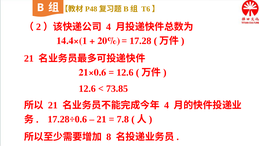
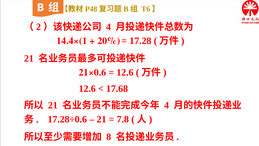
73.85: 73.85 -> 17.68
